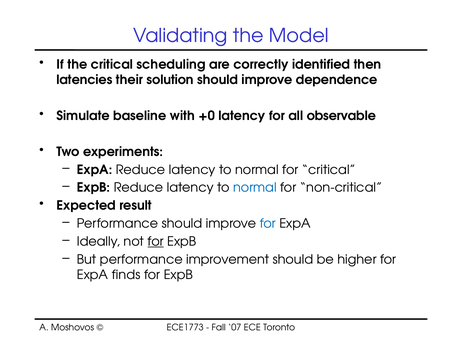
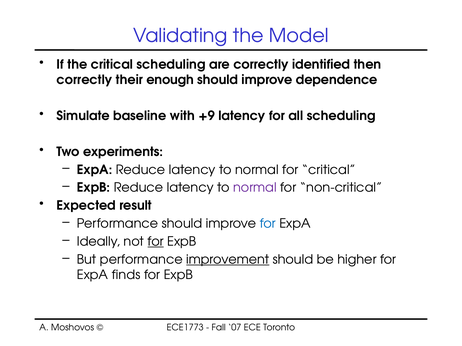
latencies at (85, 80): latencies -> correctly
solution: solution -> enough
+0: +0 -> +9
all observable: observable -> scheduling
normal at (255, 188) colour: blue -> purple
improvement underline: none -> present
